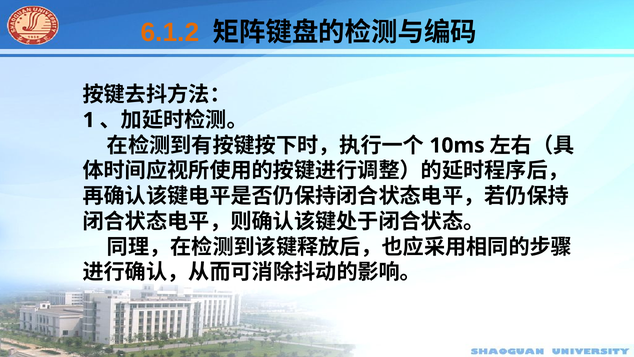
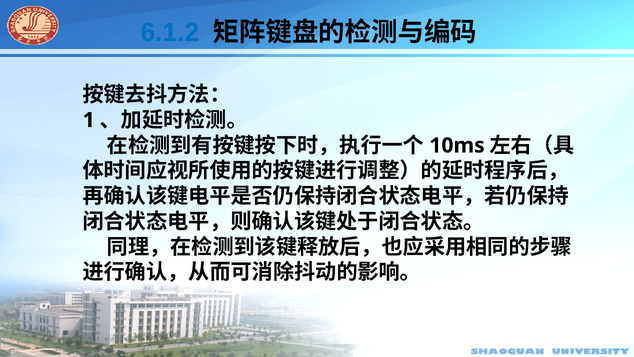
6.1.2 colour: orange -> blue
